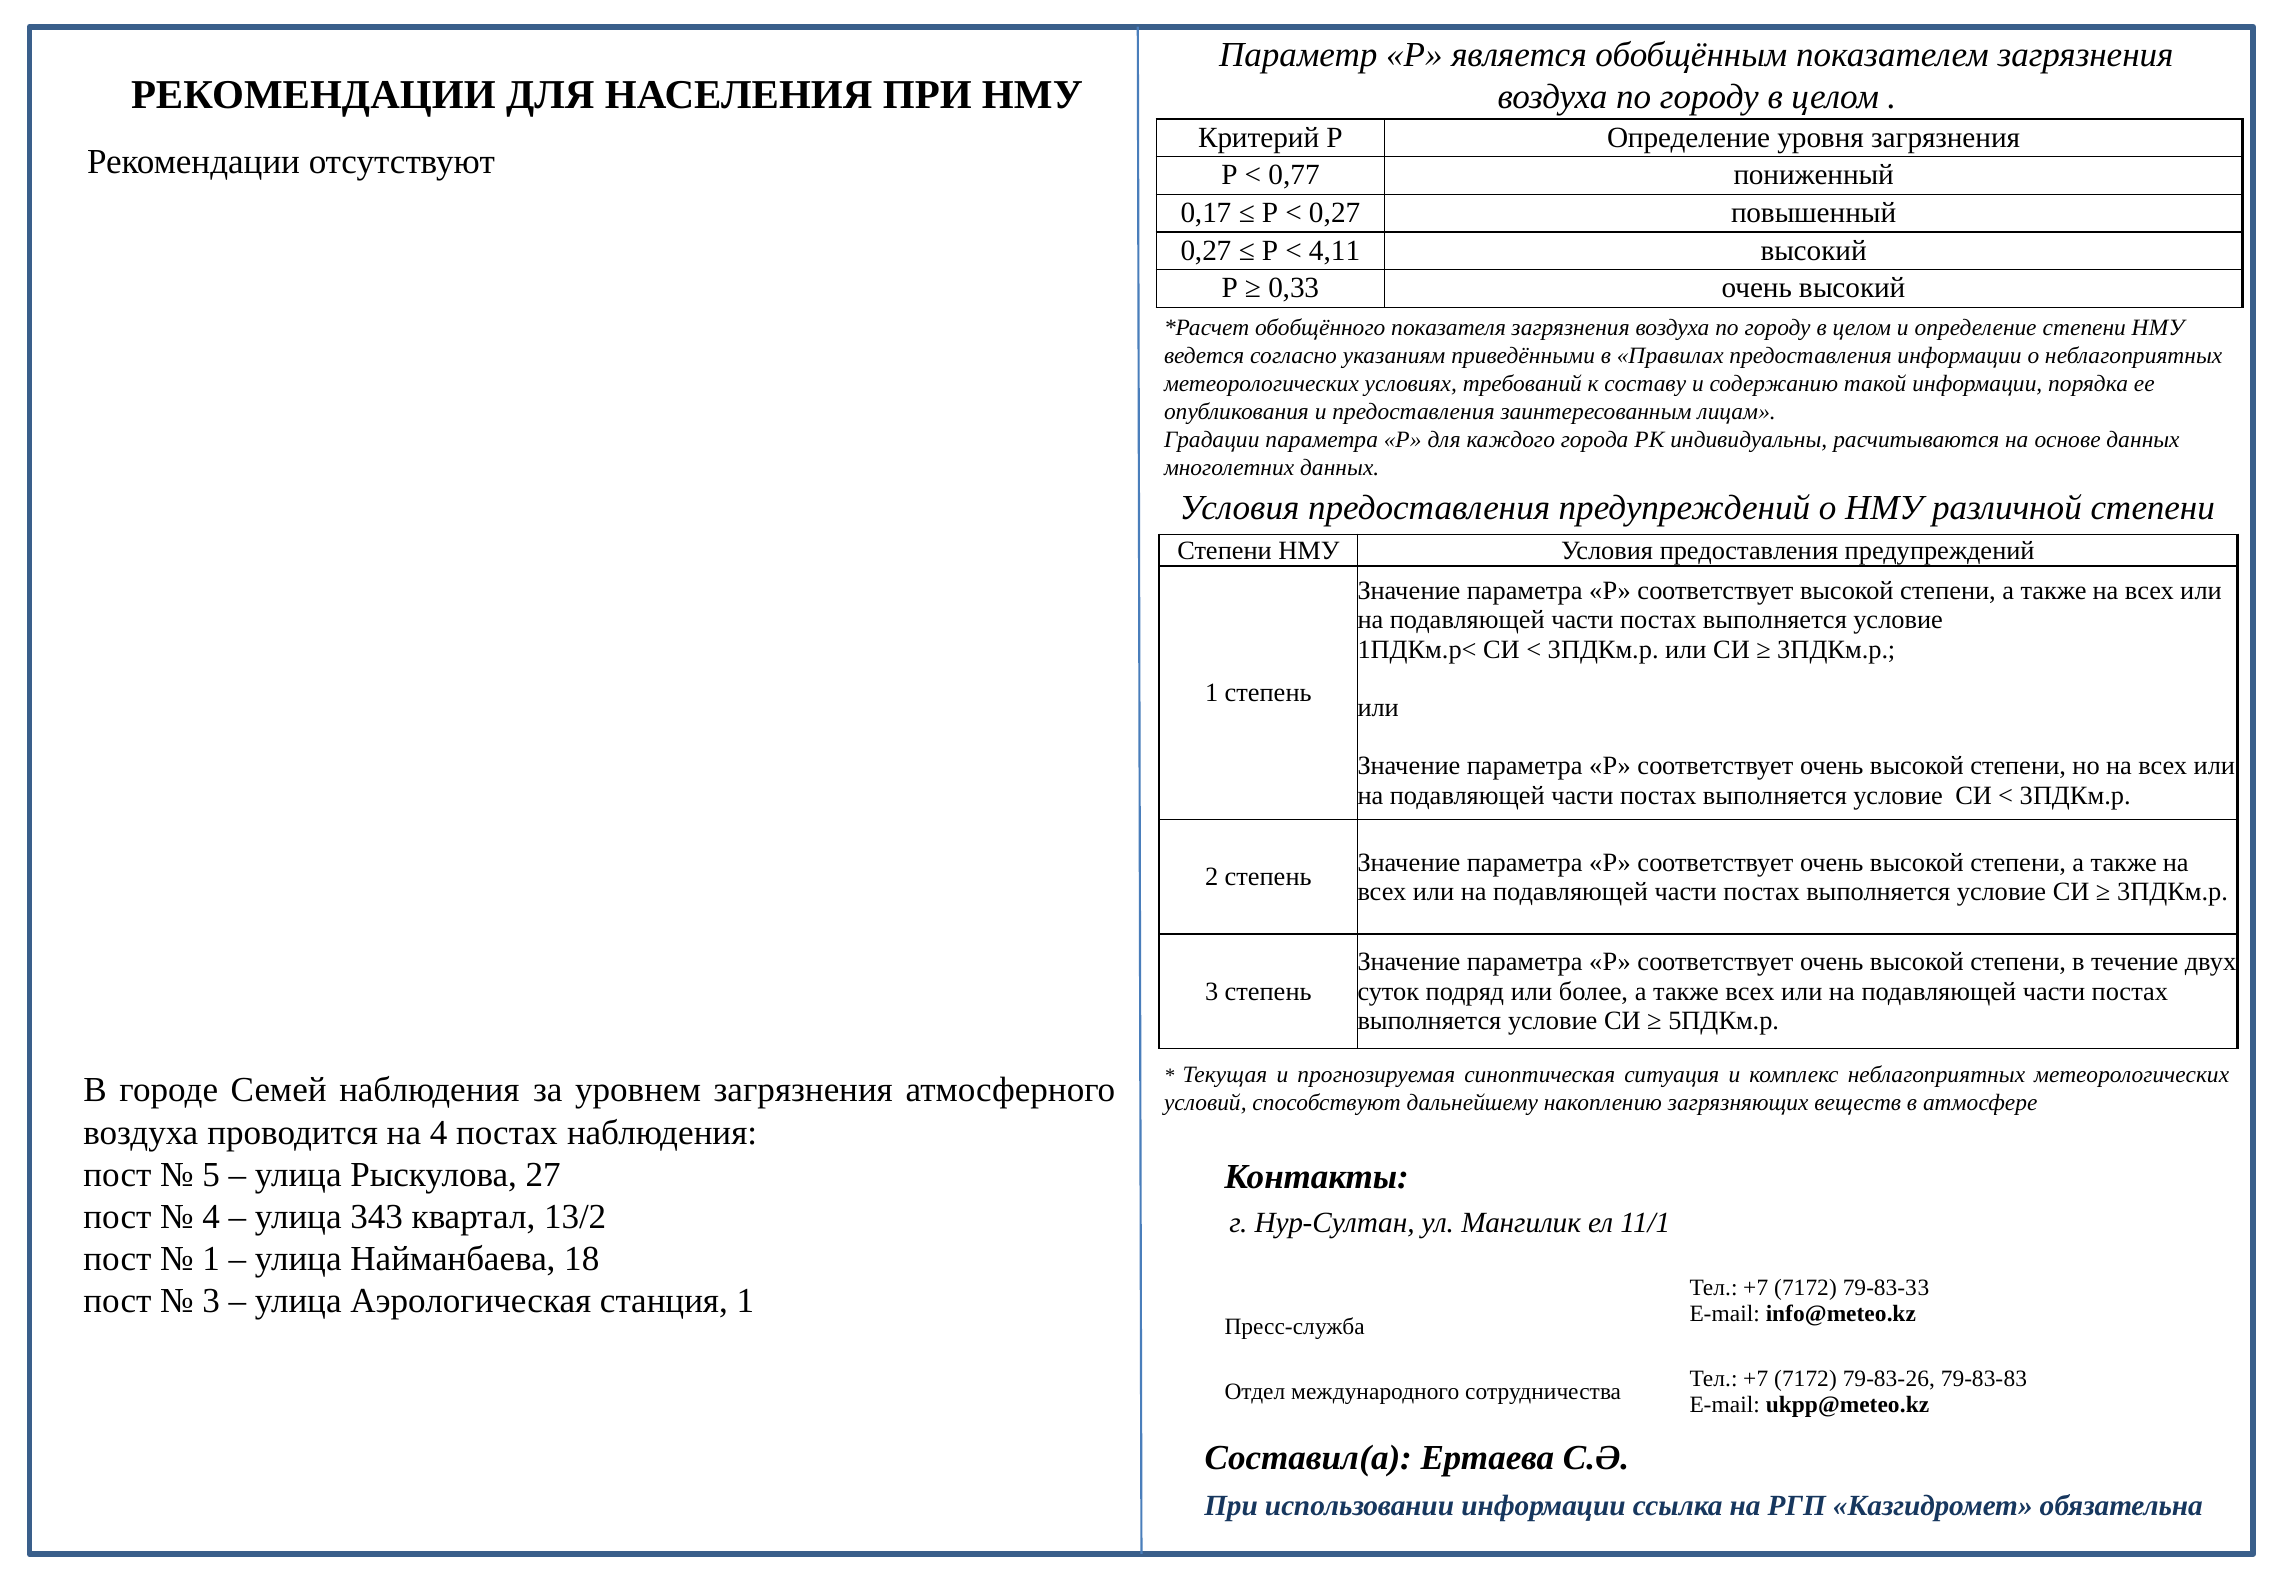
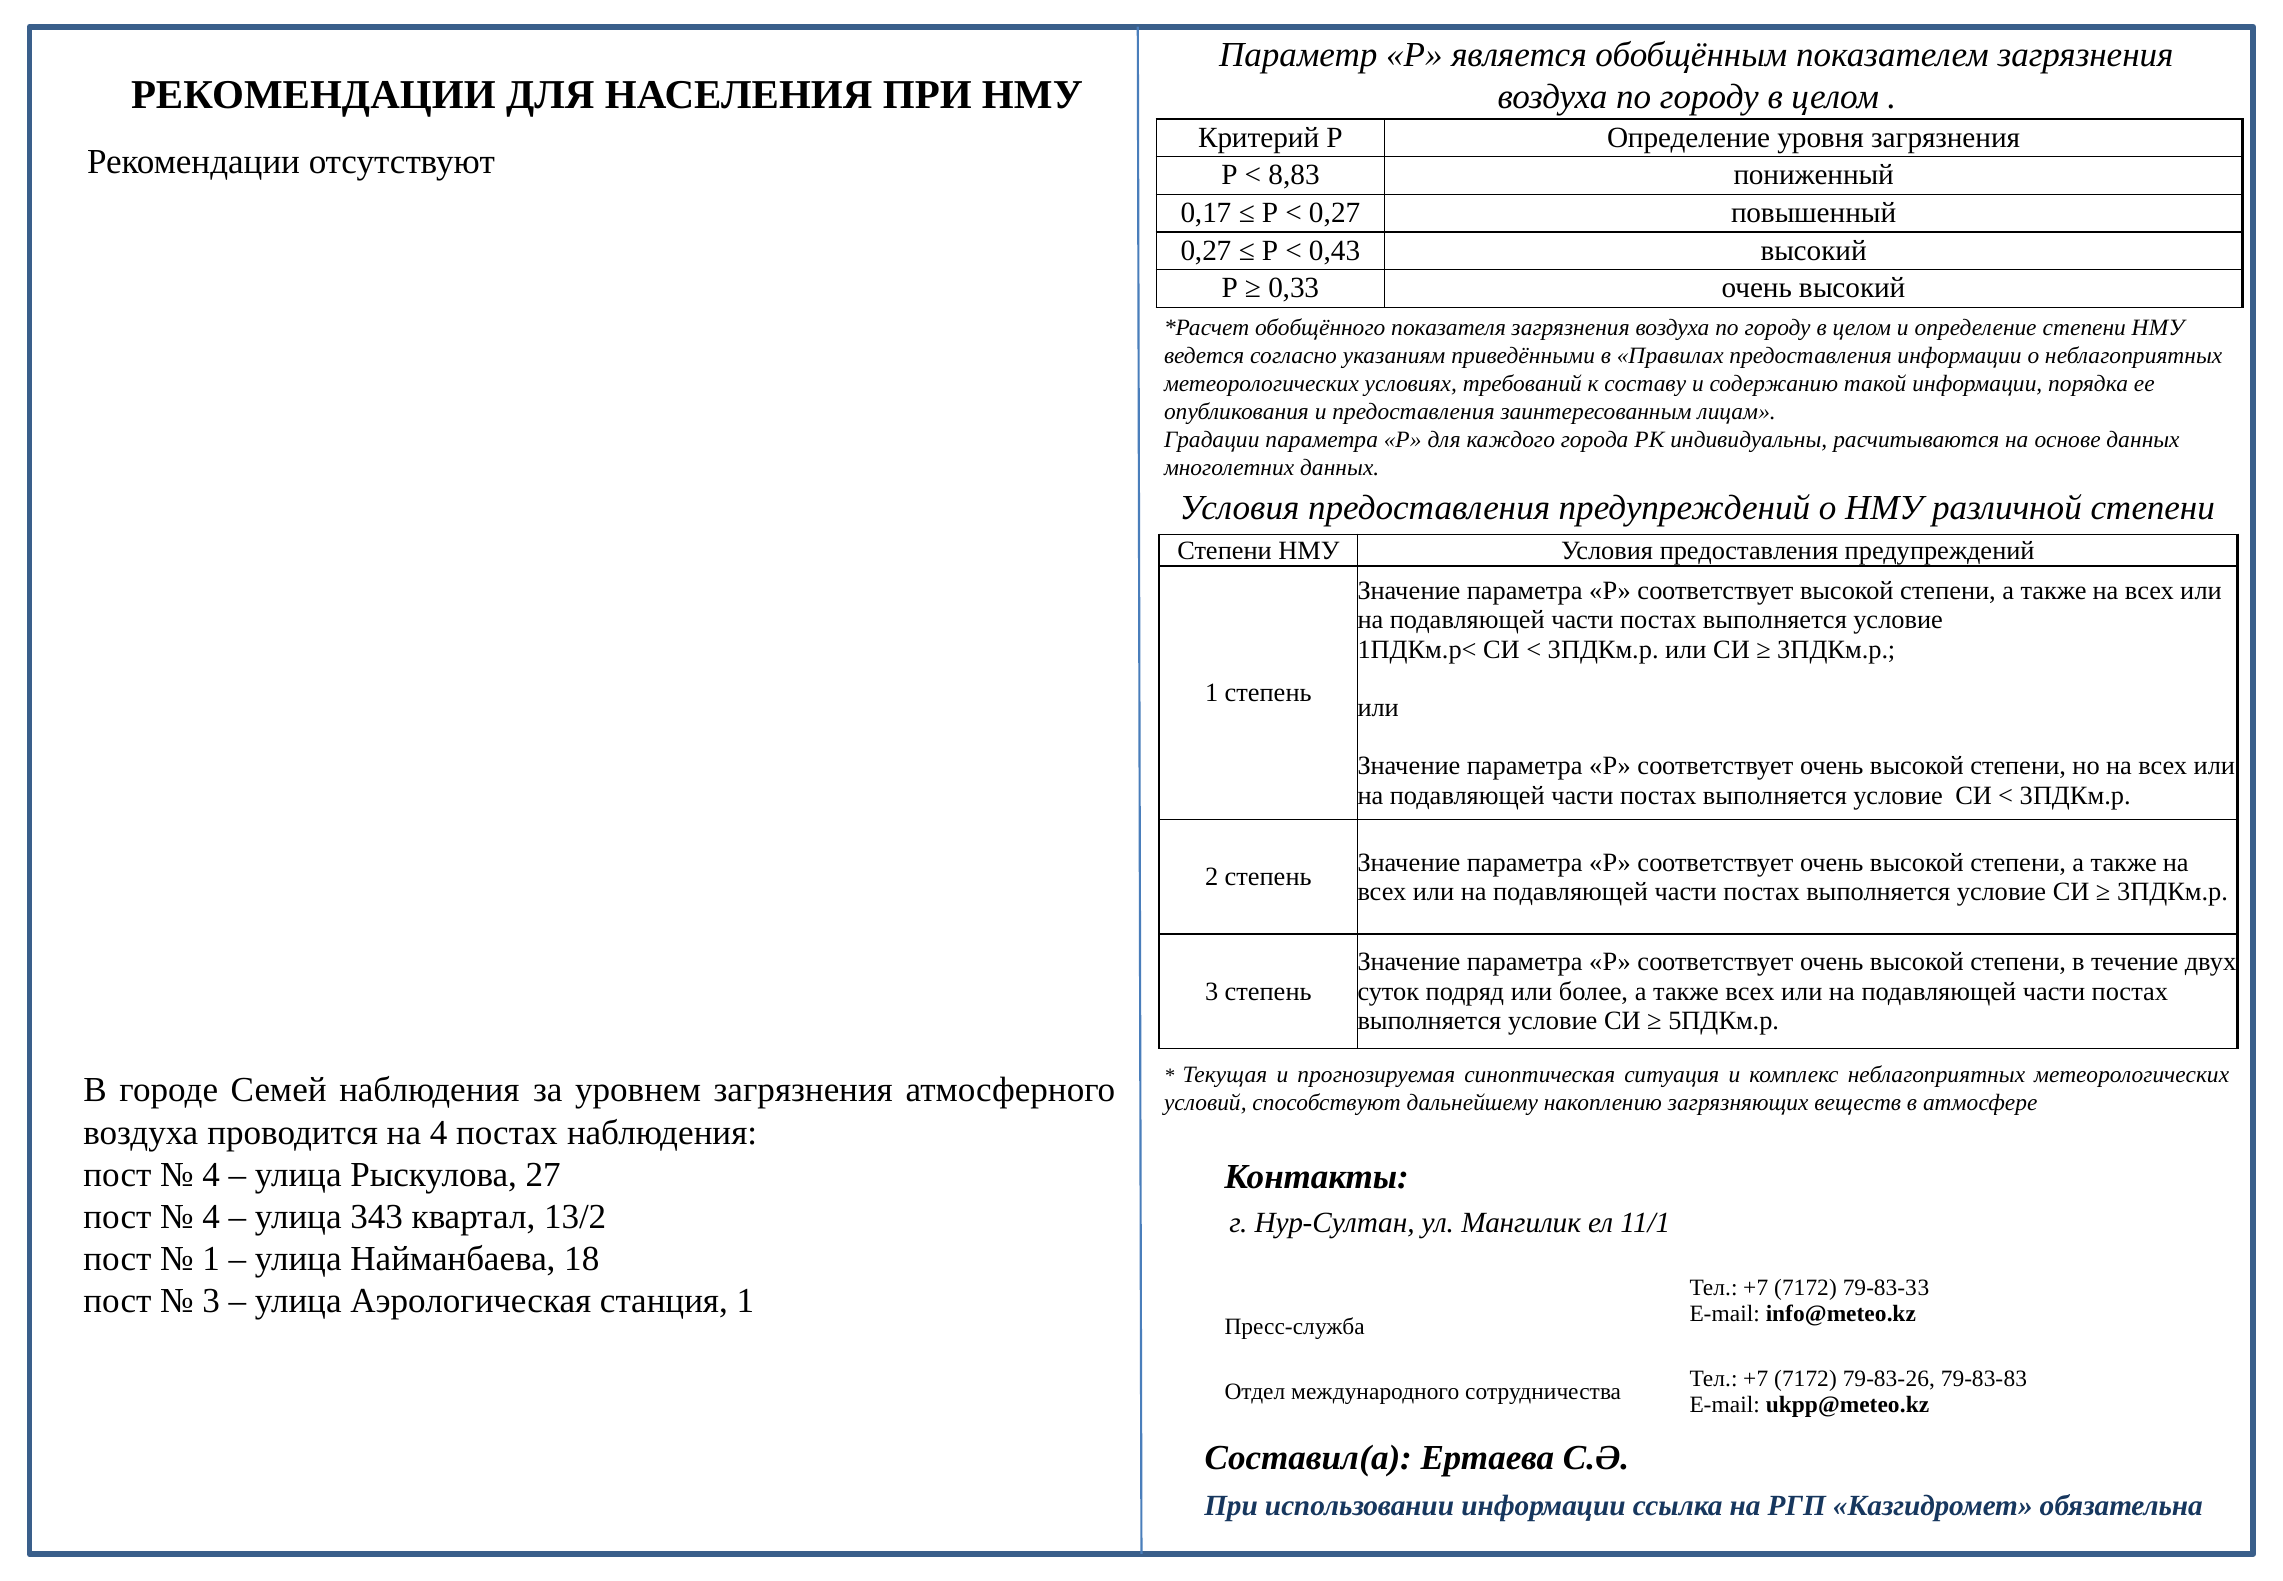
0,77: 0,77 -> 8,83
4,11: 4,11 -> 0,43
5 at (211, 1174): 5 -> 4
